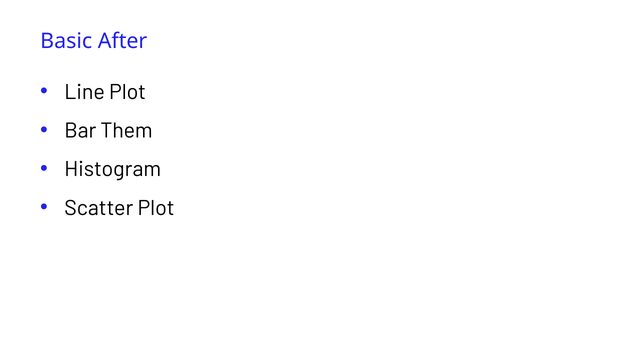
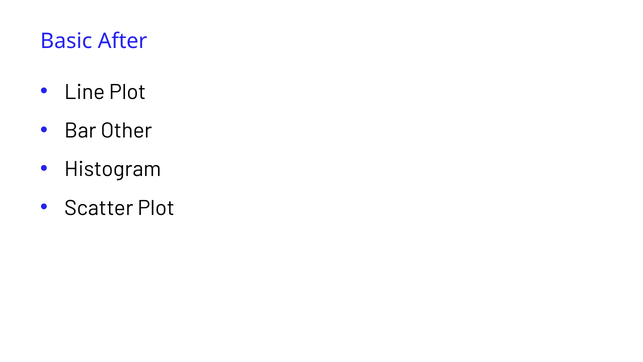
Them: Them -> Other
